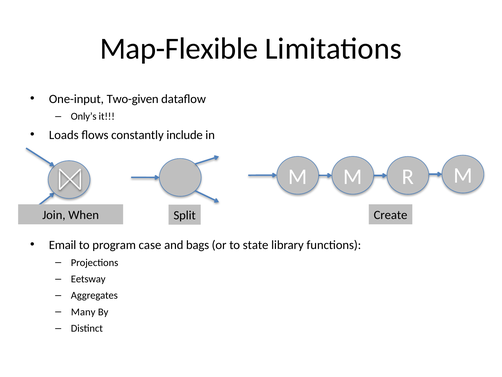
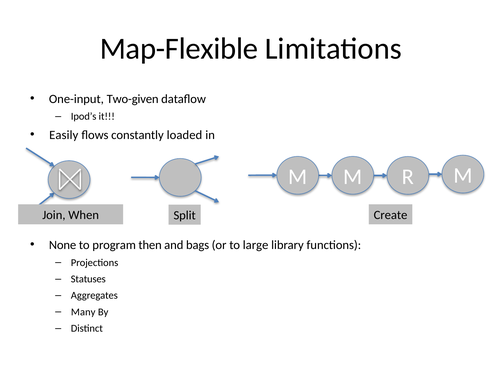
Only’s: Only’s -> Ipod’s
Loads: Loads -> Easily
include: include -> loaded
Email: Email -> None
case: case -> then
state: state -> large
Eetsway: Eetsway -> Statuses
